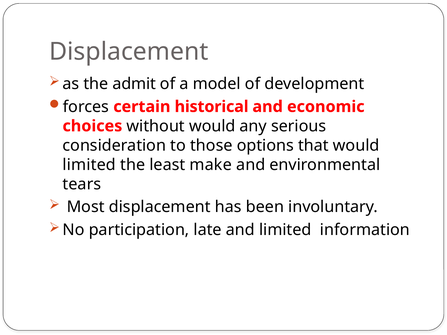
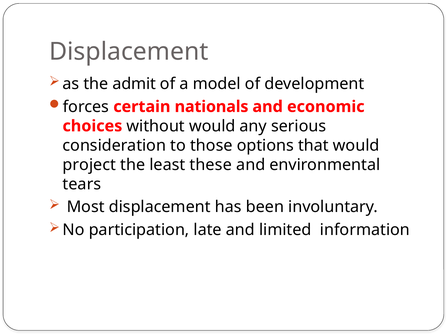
historical: historical -> nationals
limited at (89, 165): limited -> project
make: make -> these
